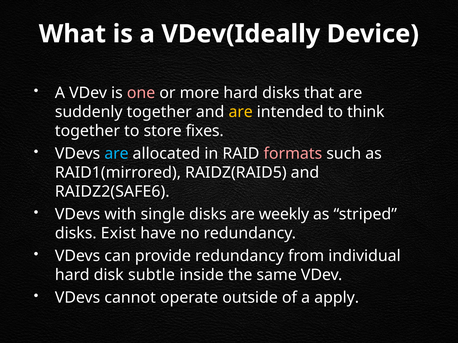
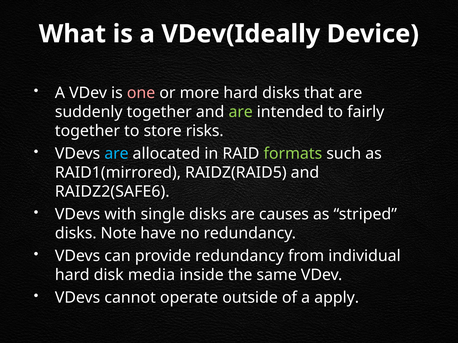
are at (241, 112) colour: yellow -> light green
think: think -> fairly
fixes: fixes -> risks
formats colour: pink -> light green
weekly: weekly -> causes
Exist: Exist -> Note
subtle: subtle -> media
